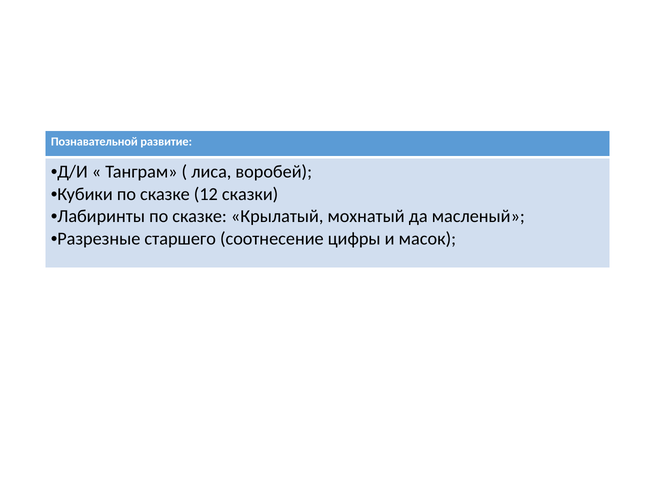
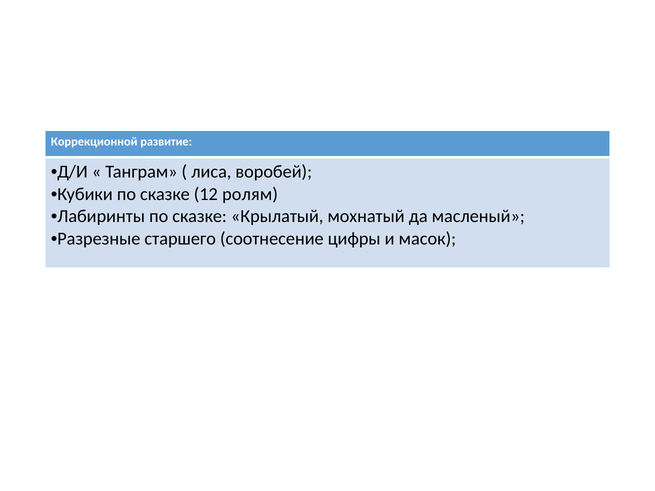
Познавательной: Познавательной -> Коррекционной
сказки: сказки -> ролям
